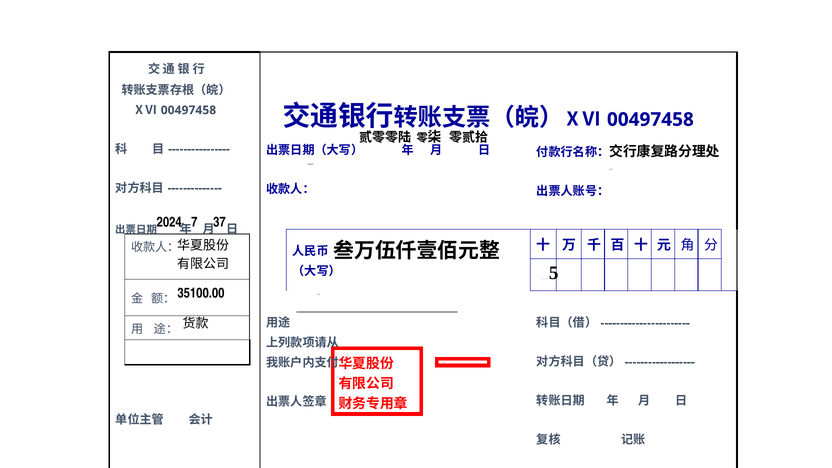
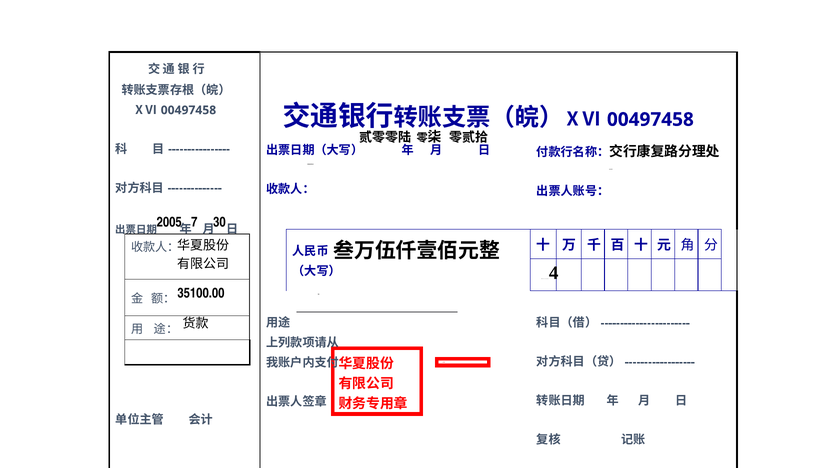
2024: 2024 -> 2005
37: 37 -> 30
0 5: 5 -> 4
